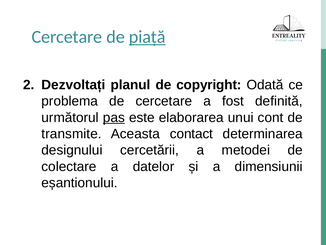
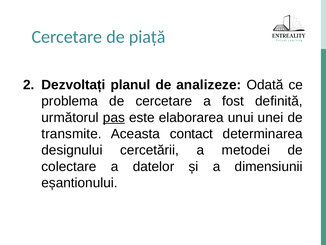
piață underline: present -> none
copyright: copyright -> analizeze
cont: cont -> unei
